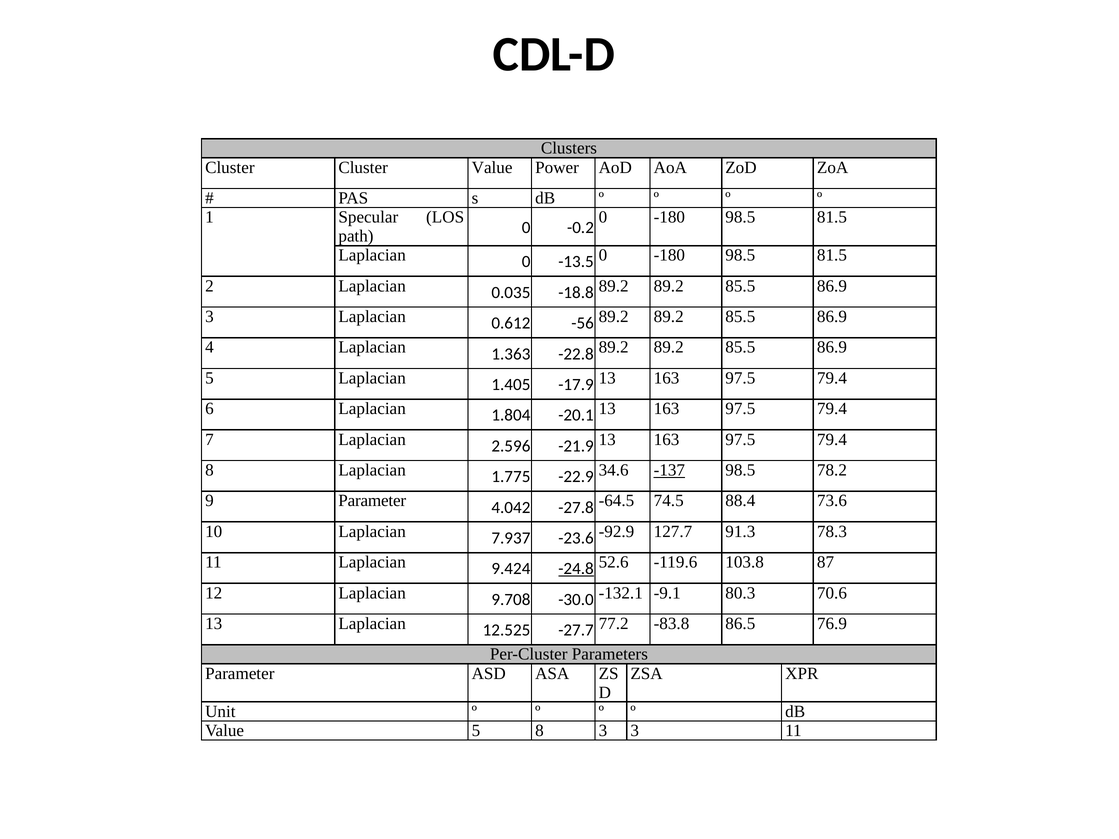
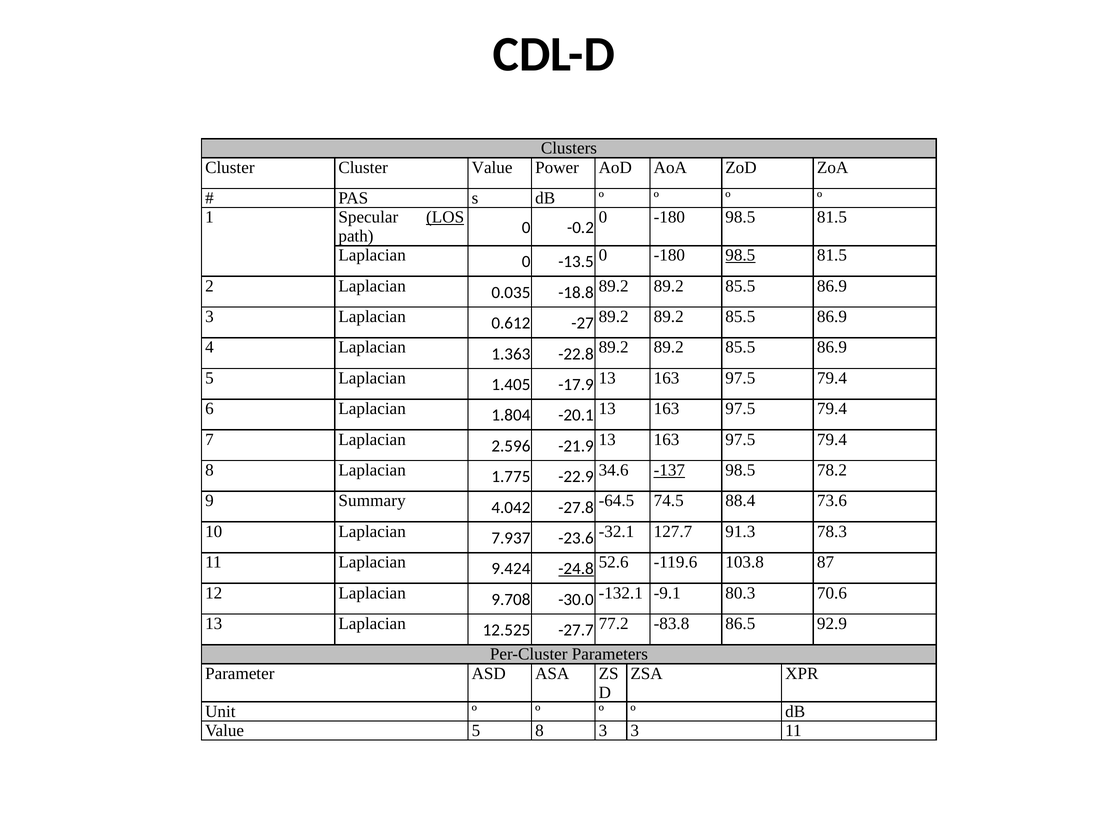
LOS underline: none -> present
98.5 at (740, 255) underline: none -> present
-56: -56 -> -27
9 Parameter: Parameter -> Summary
-92.9: -92.9 -> -32.1
76.9: 76.9 -> 92.9
